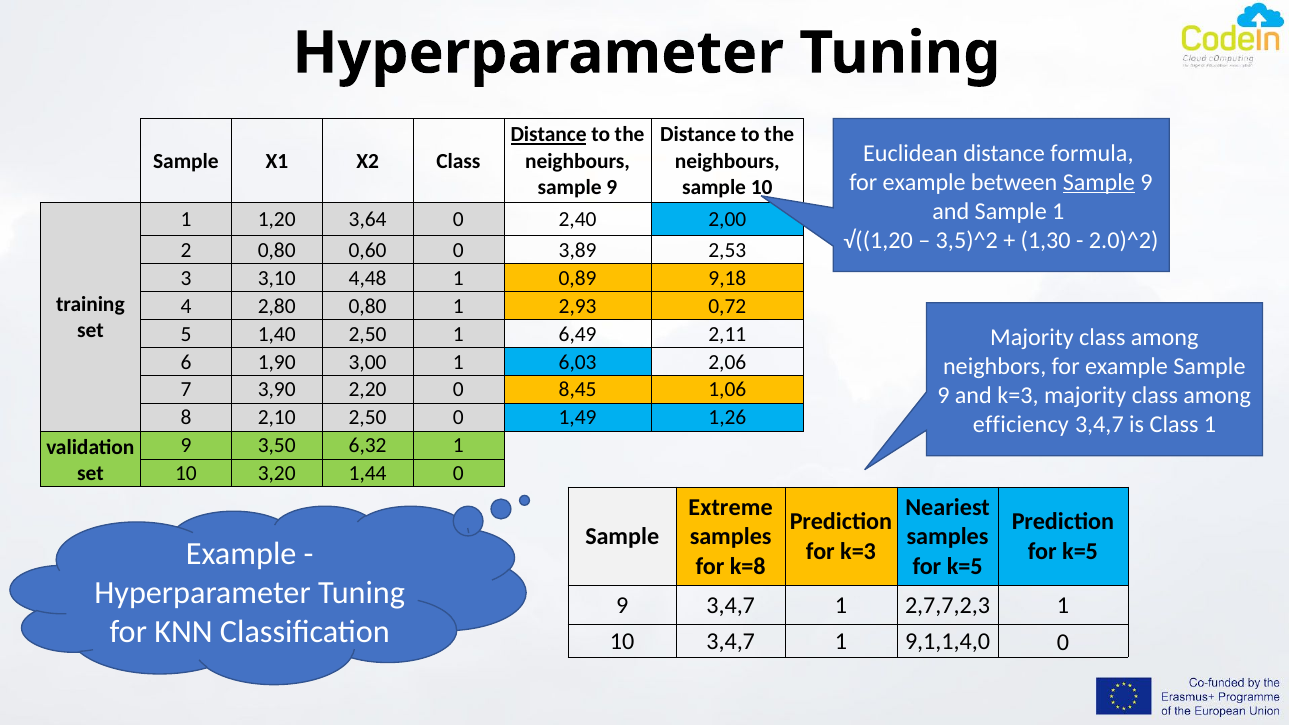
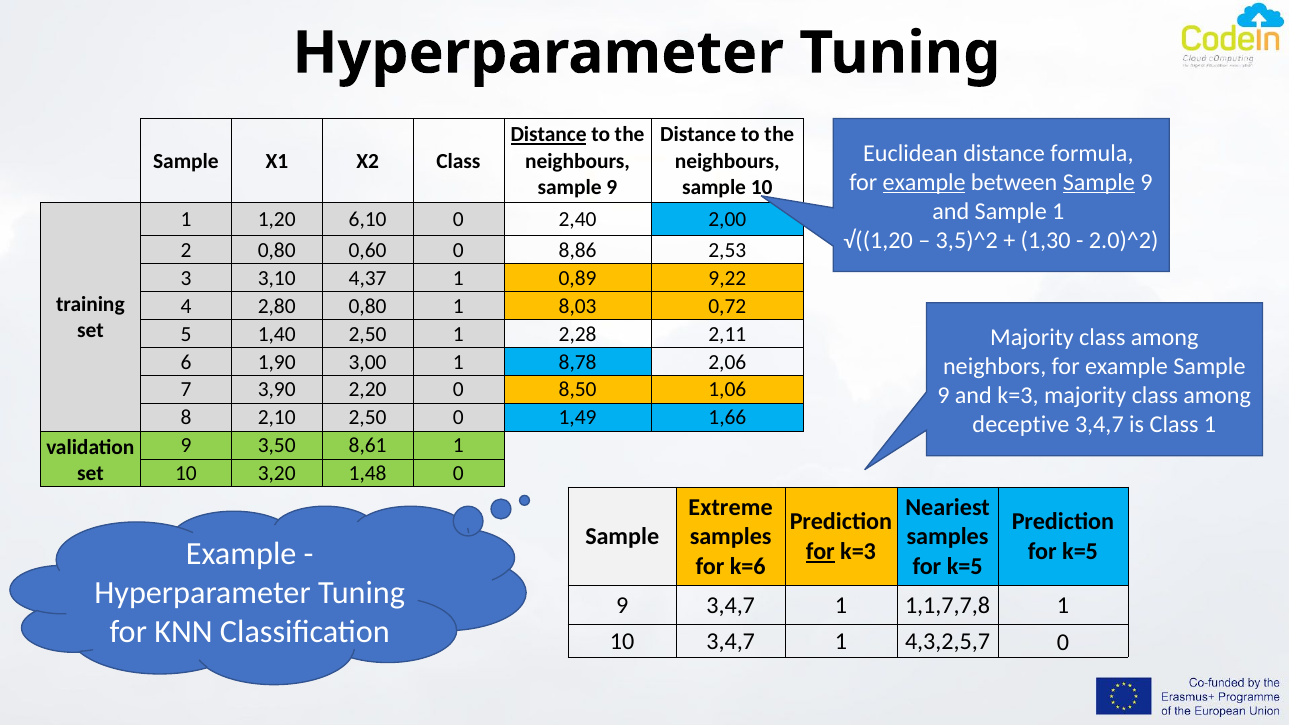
example at (924, 182) underline: none -> present
3,64: 3,64 -> 6,10
3,89: 3,89 -> 8,86
4,48: 4,48 -> 4,37
9,18: 9,18 -> 9,22
2,93: 2,93 -> 8,03
6,49: 6,49 -> 2,28
6,03: 6,03 -> 8,78
8,45: 8,45 -> 8,50
1,26: 1,26 -> 1,66
efficiency: efficiency -> deceptive
6,32: 6,32 -> 8,61
1,44: 1,44 -> 1,48
for at (820, 552) underline: none -> present
k=8: k=8 -> k=6
2,7,7,2,3: 2,7,7,2,3 -> 1,1,7,7,8
9,1,1,4,0: 9,1,1,4,0 -> 4,3,2,5,7
